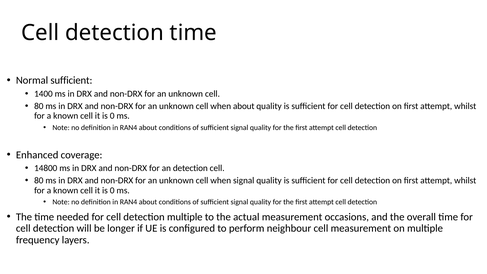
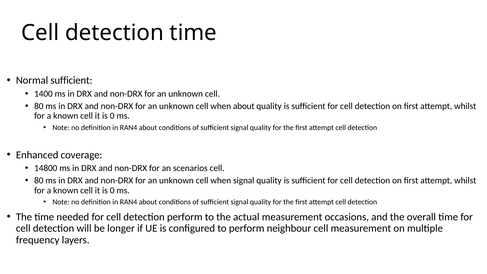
an detection: detection -> scenarios
detection multiple: multiple -> perform
